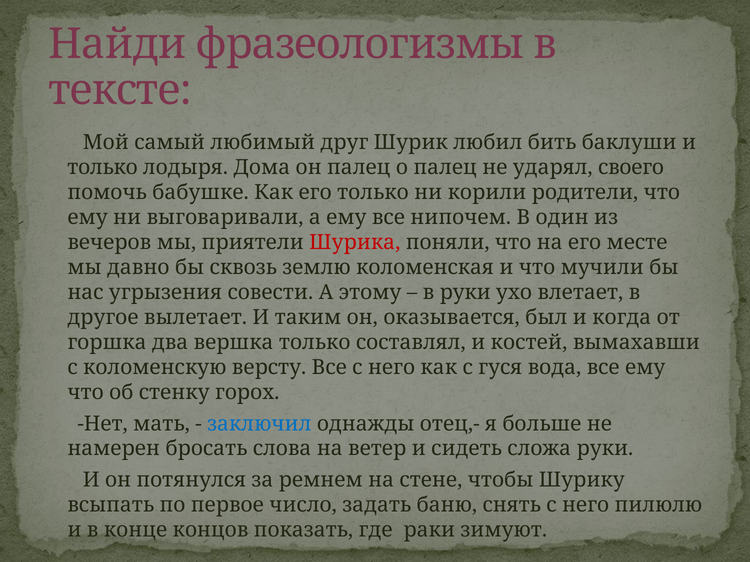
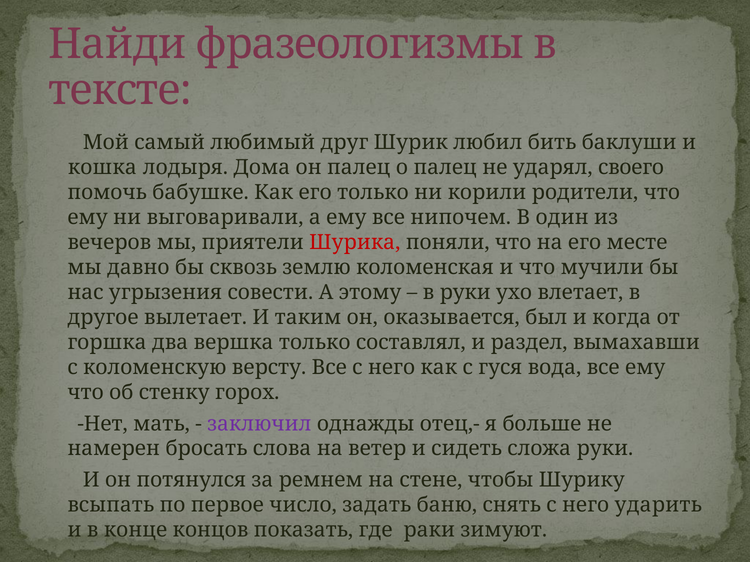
только at (103, 168): только -> кошка
костей: костей -> раздел
заключил colour: blue -> purple
пилюлю: пилюлю -> ударить
